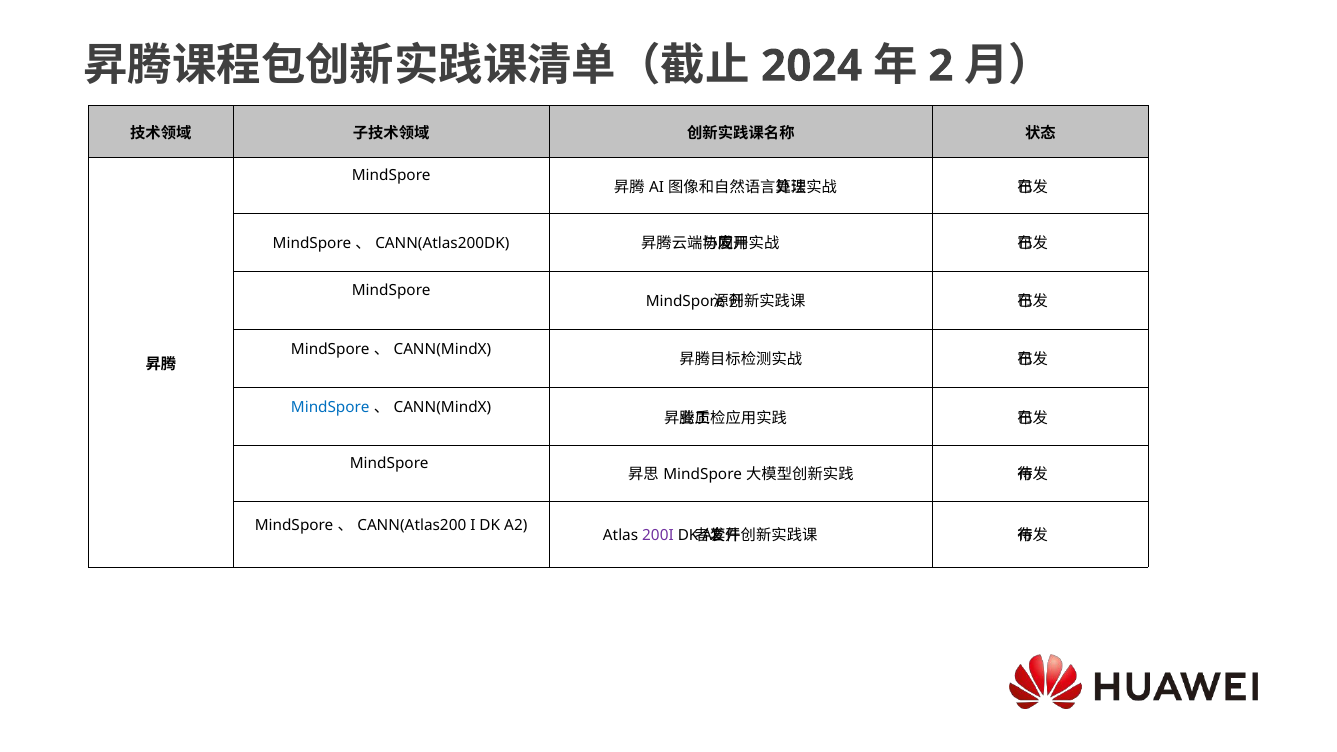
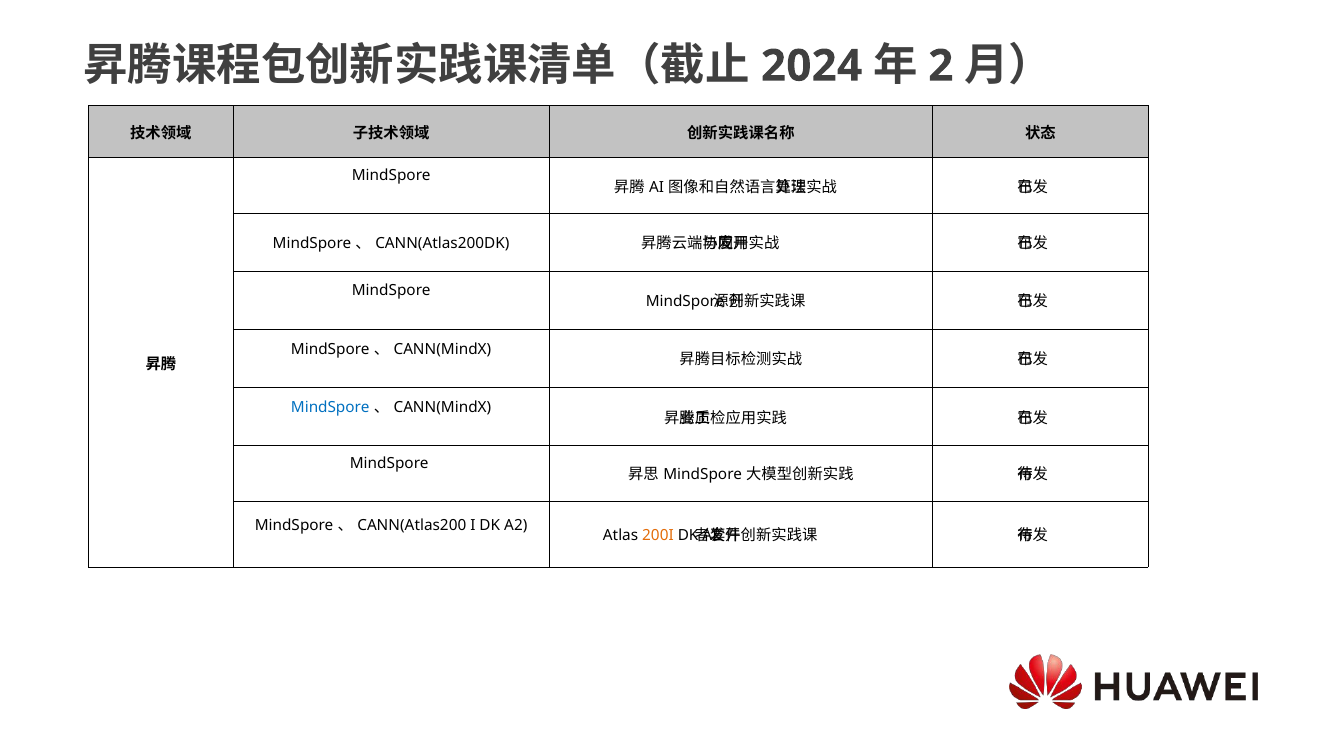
200I colour: purple -> orange
